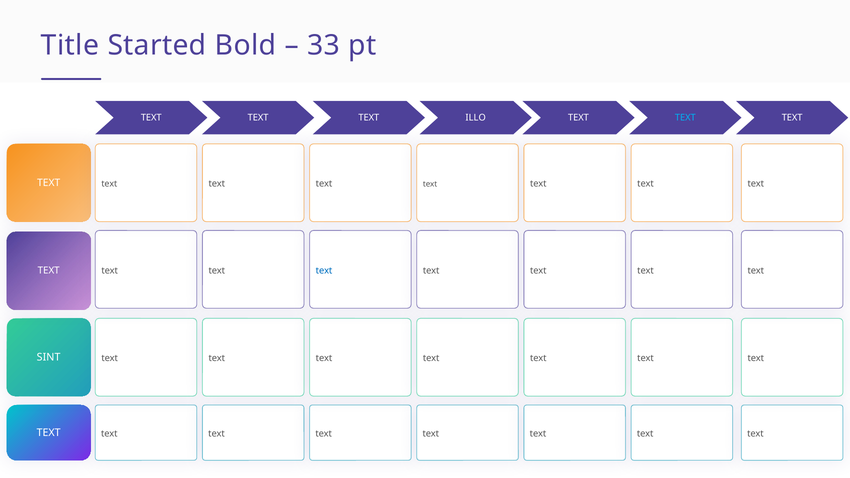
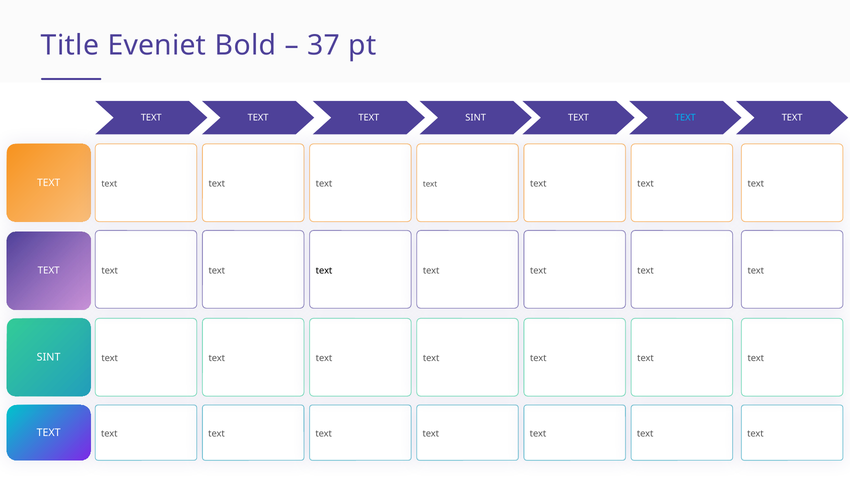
Started: Started -> Eveniet
33: 33 -> 37
TEXT TEXT ILLO: ILLO -> SINT
text at (324, 271) colour: blue -> black
